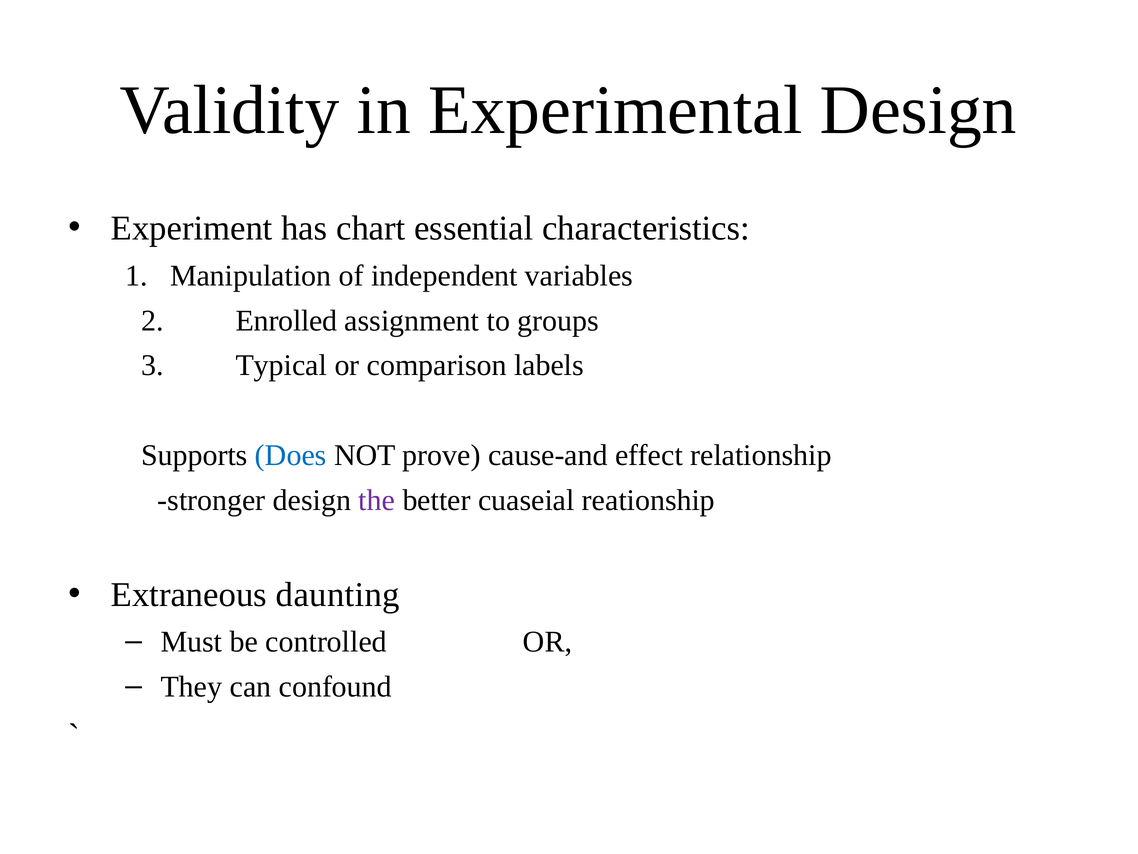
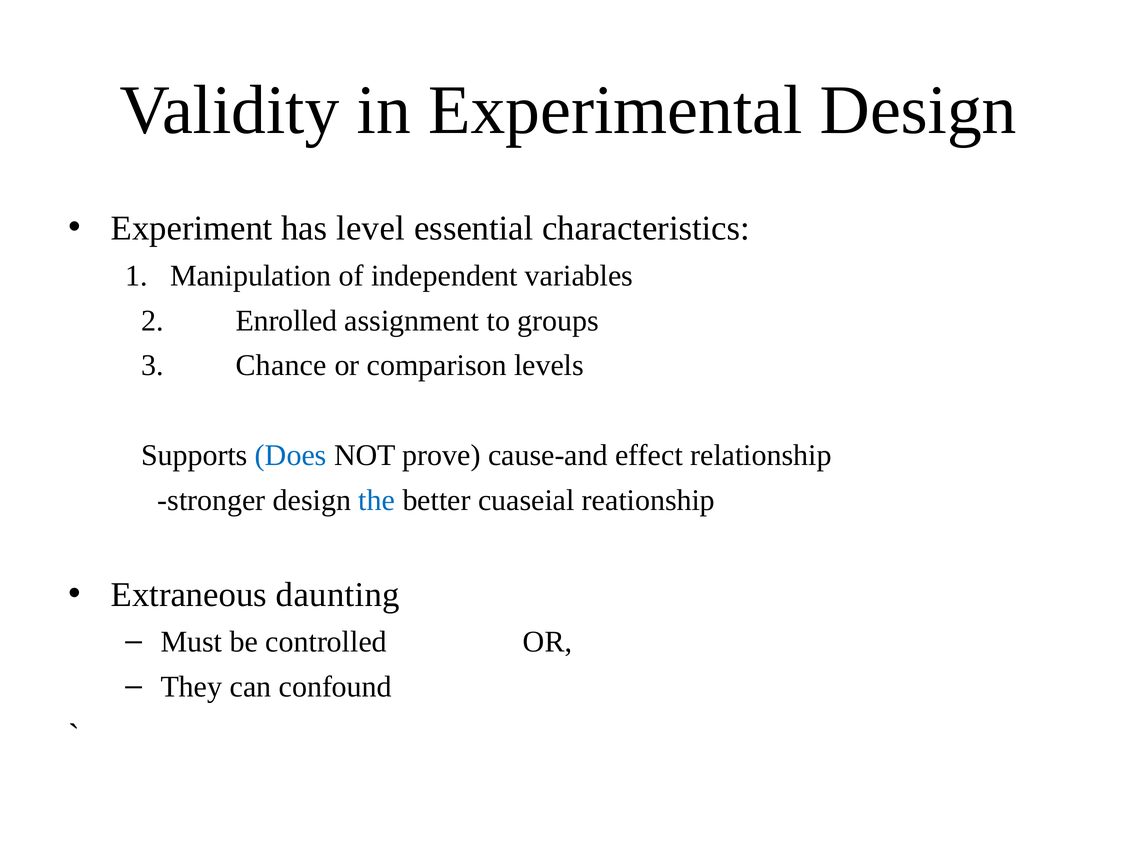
chart: chart -> level
Typical: Typical -> Chance
labels: labels -> levels
the colour: purple -> blue
